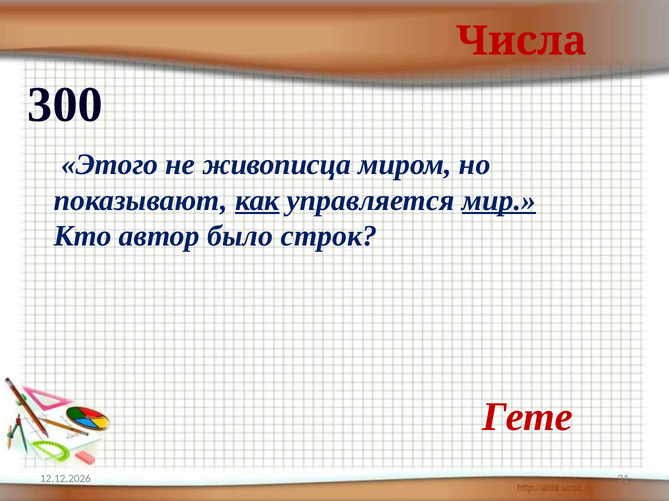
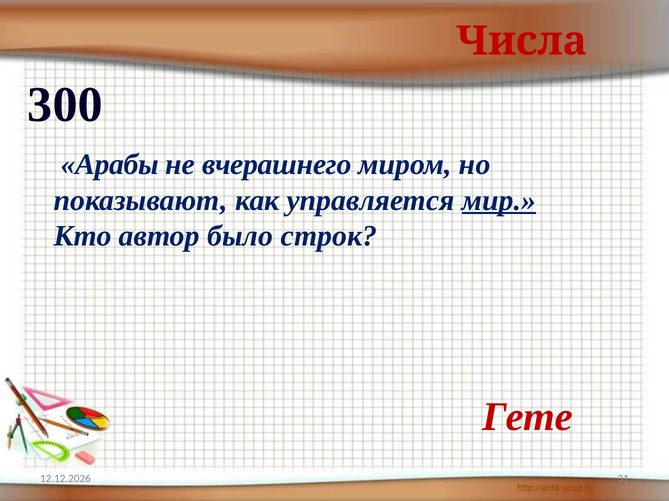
Этого: Этого -> Арабы
живописца: живописца -> вчерашнего
как underline: present -> none
